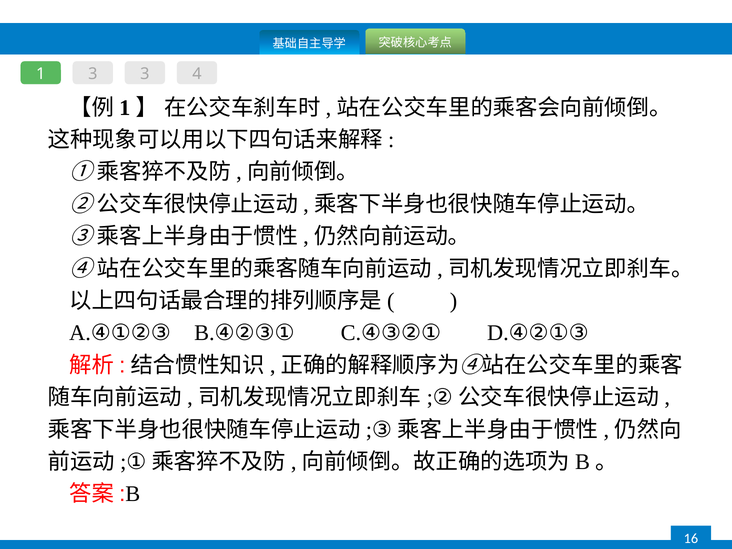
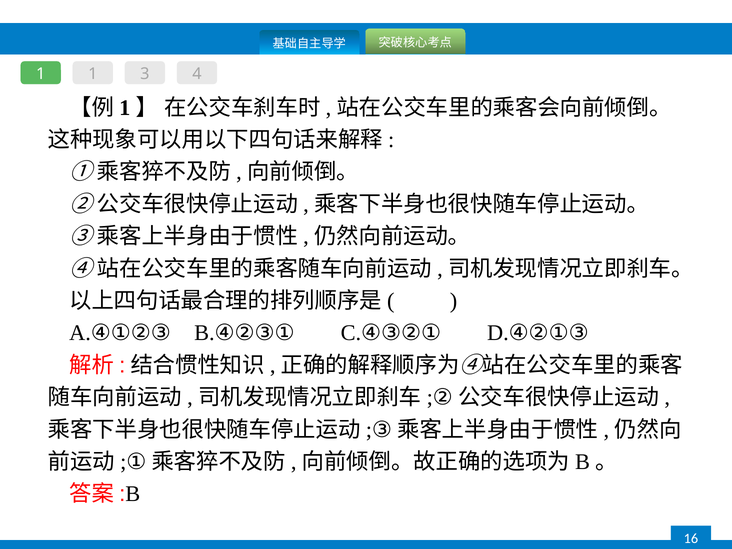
1 3: 3 -> 1
